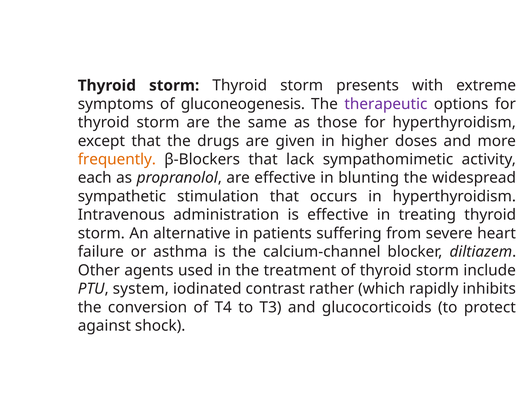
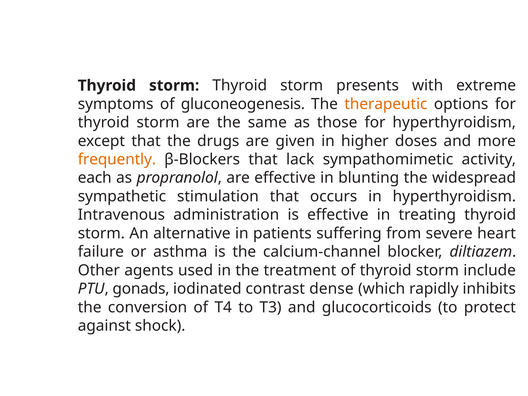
therapeutic colour: purple -> orange
system: system -> gonads
rather: rather -> dense
